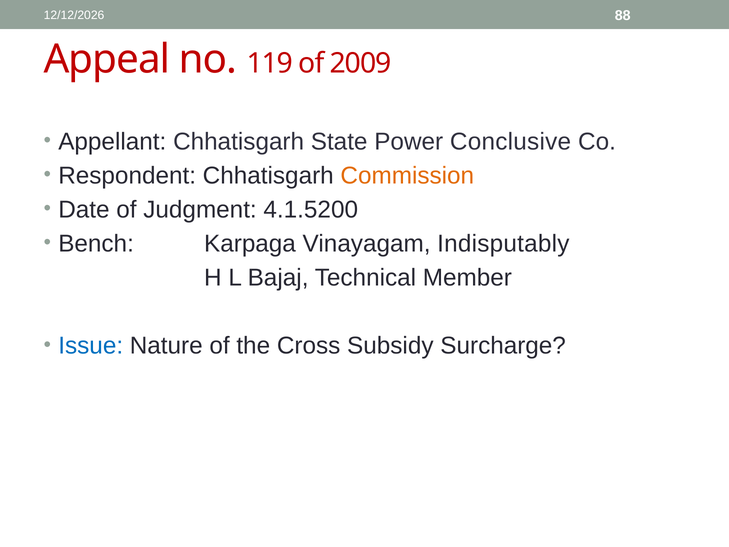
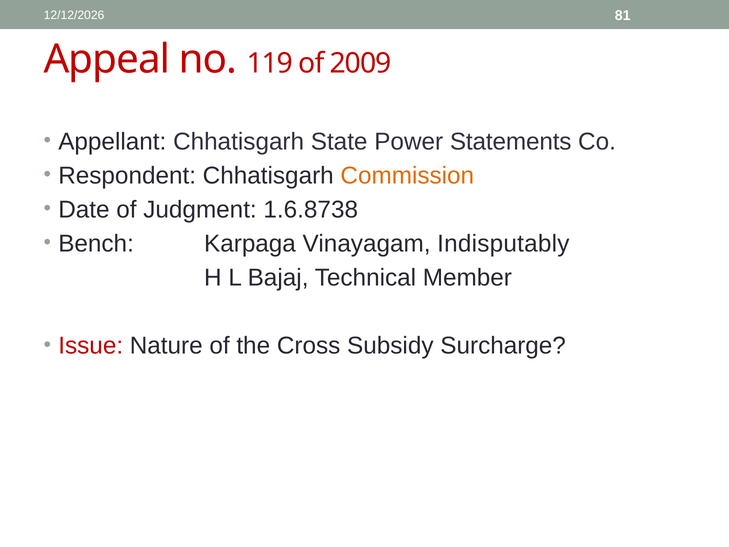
88: 88 -> 81
Conclusive: Conclusive -> Statements
4.1.5200: 4.1.5200 -> 1.6.8738
Issue colour: blue -> red
